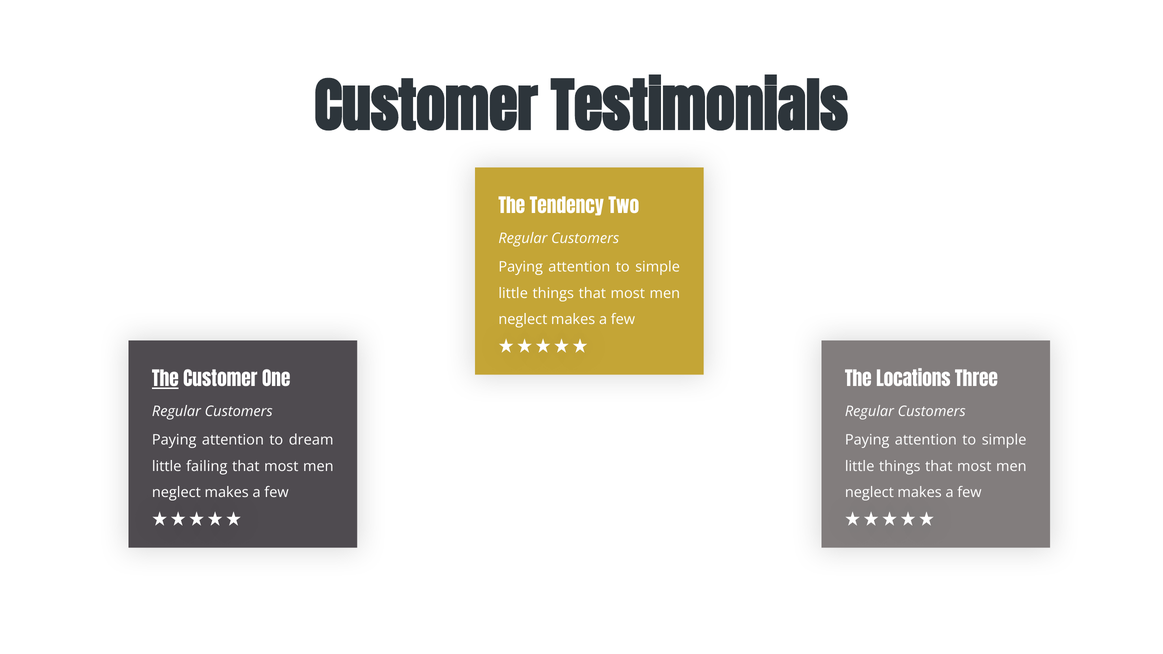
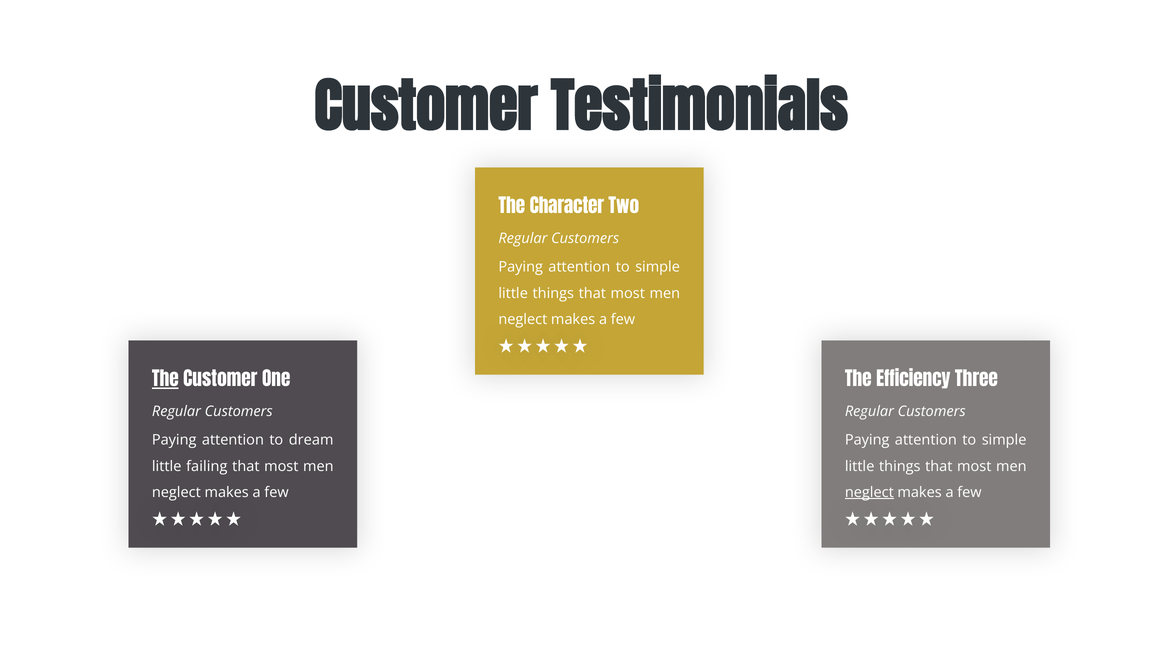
Tendency: Tendency -> Character
Locations: Locations -> Efficiency
neglect at (869, 493) underline: none -> present
